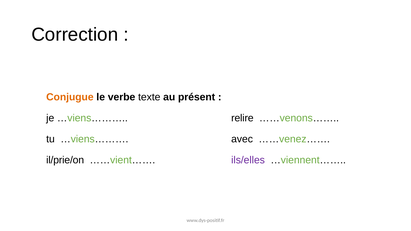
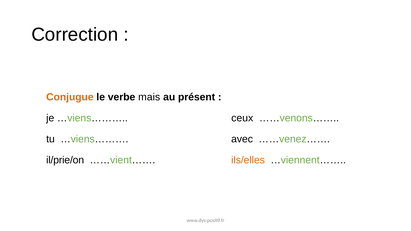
texte: texte -> mais
relire: relire -> ceux
ils/elles colour: purple -> orange
